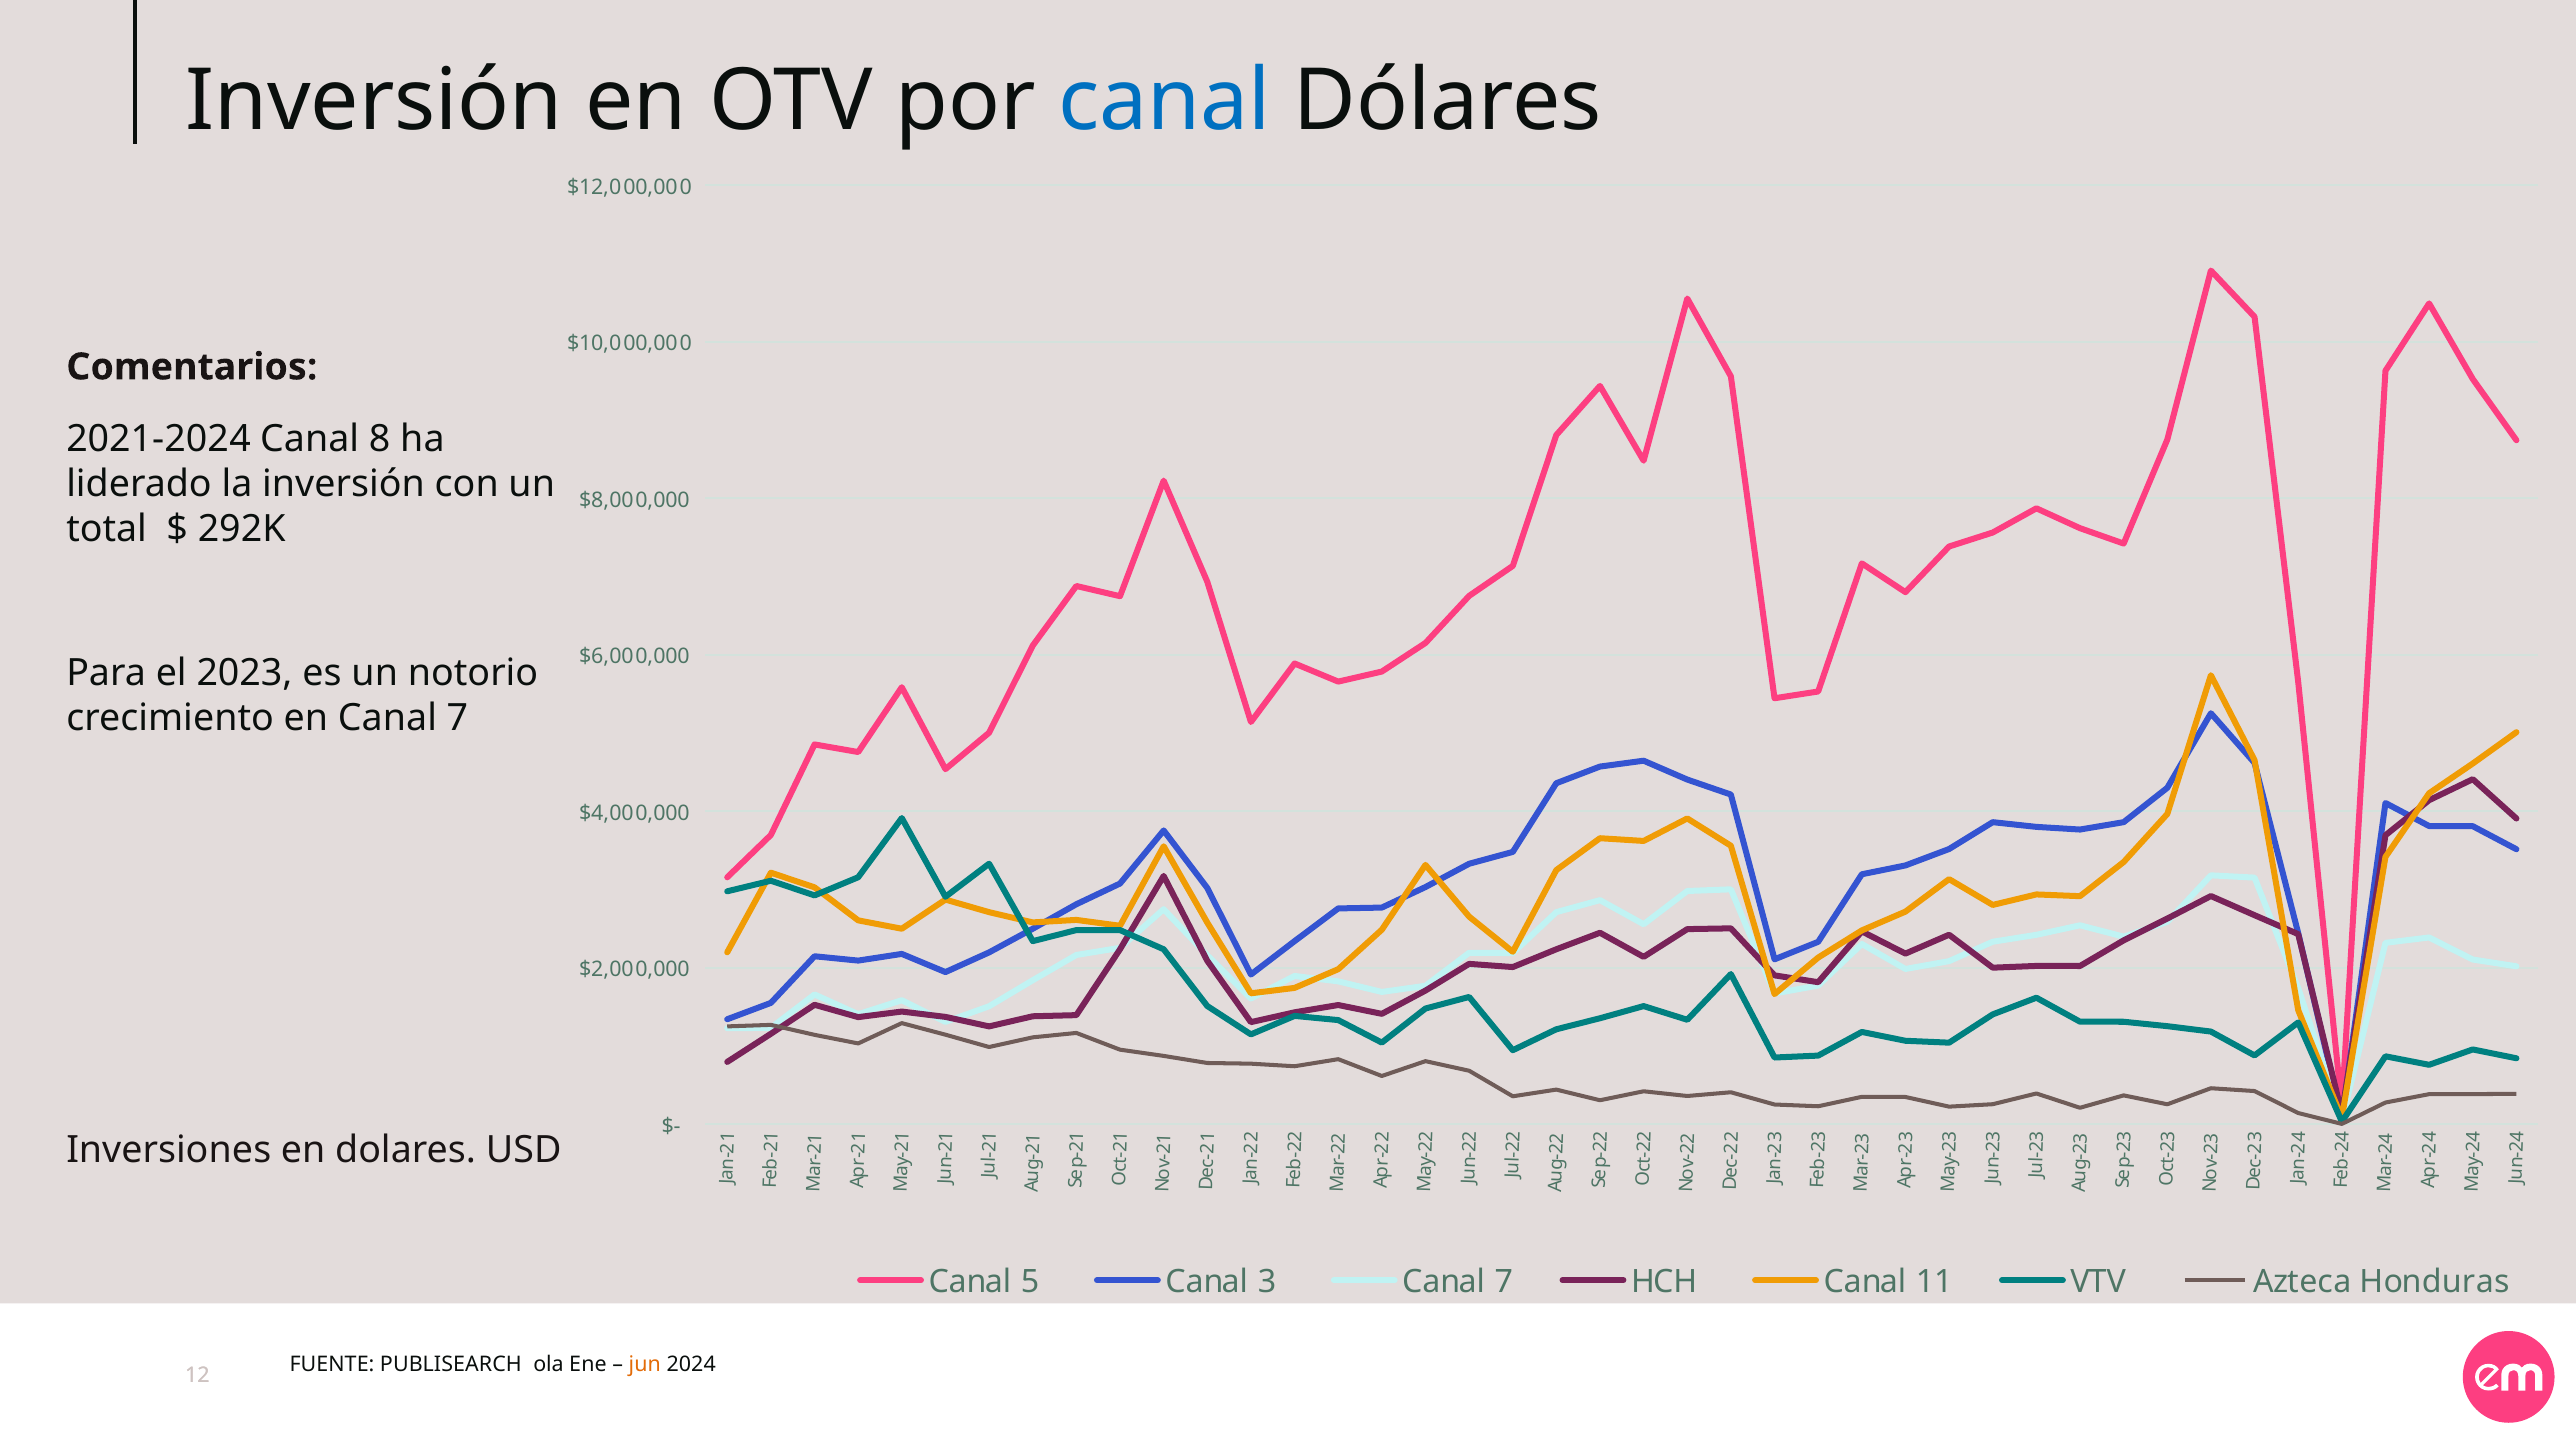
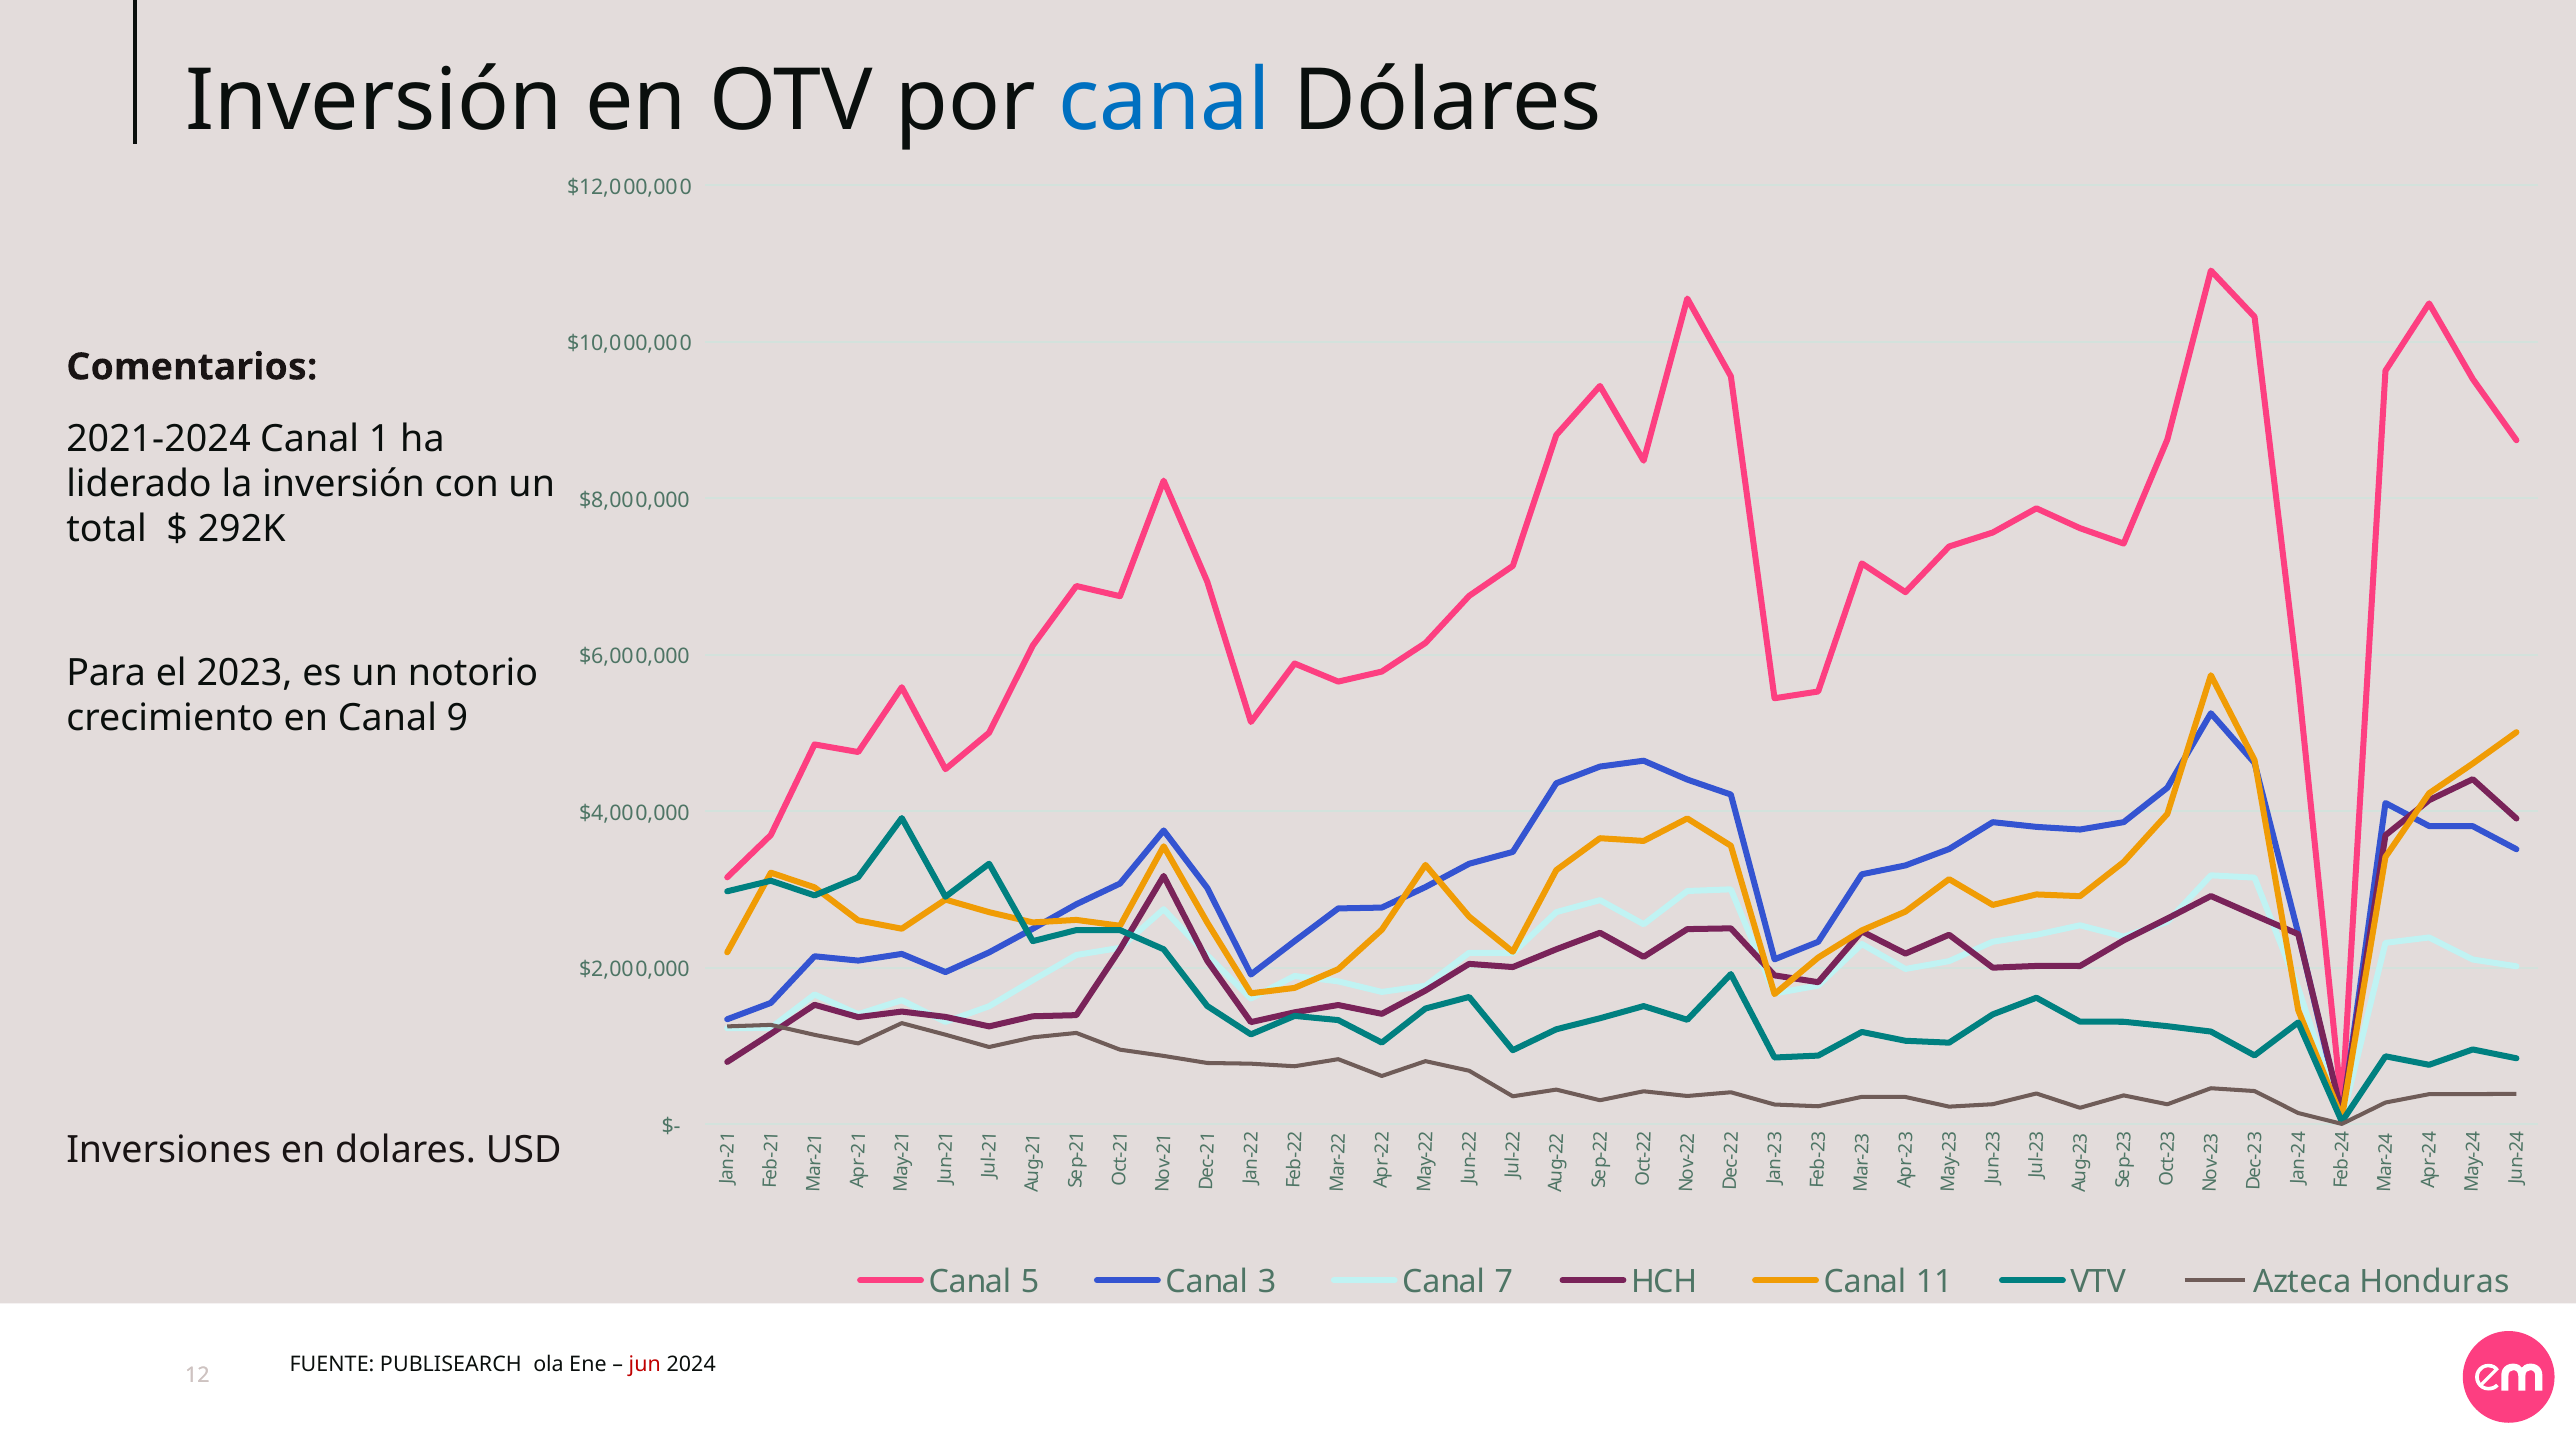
Canal 8: 8 -> 1
en Canal 7: 7 -> 9
jun colour: orange -> red
